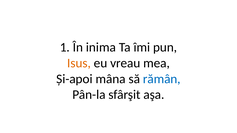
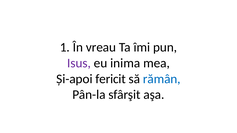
inima: inima -> vreau
Isus colour: orange -> purple
vreau: vreau -> inima
mâna: mâna -> fericit
